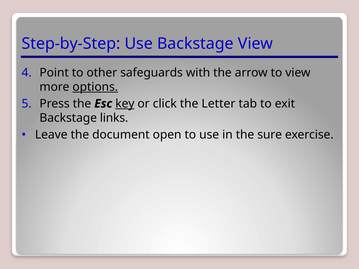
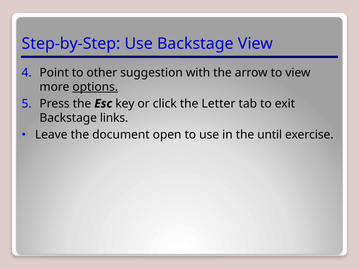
safeguards: safeguards -> suggestion
key underline: present -> none
sure: sure -> until
